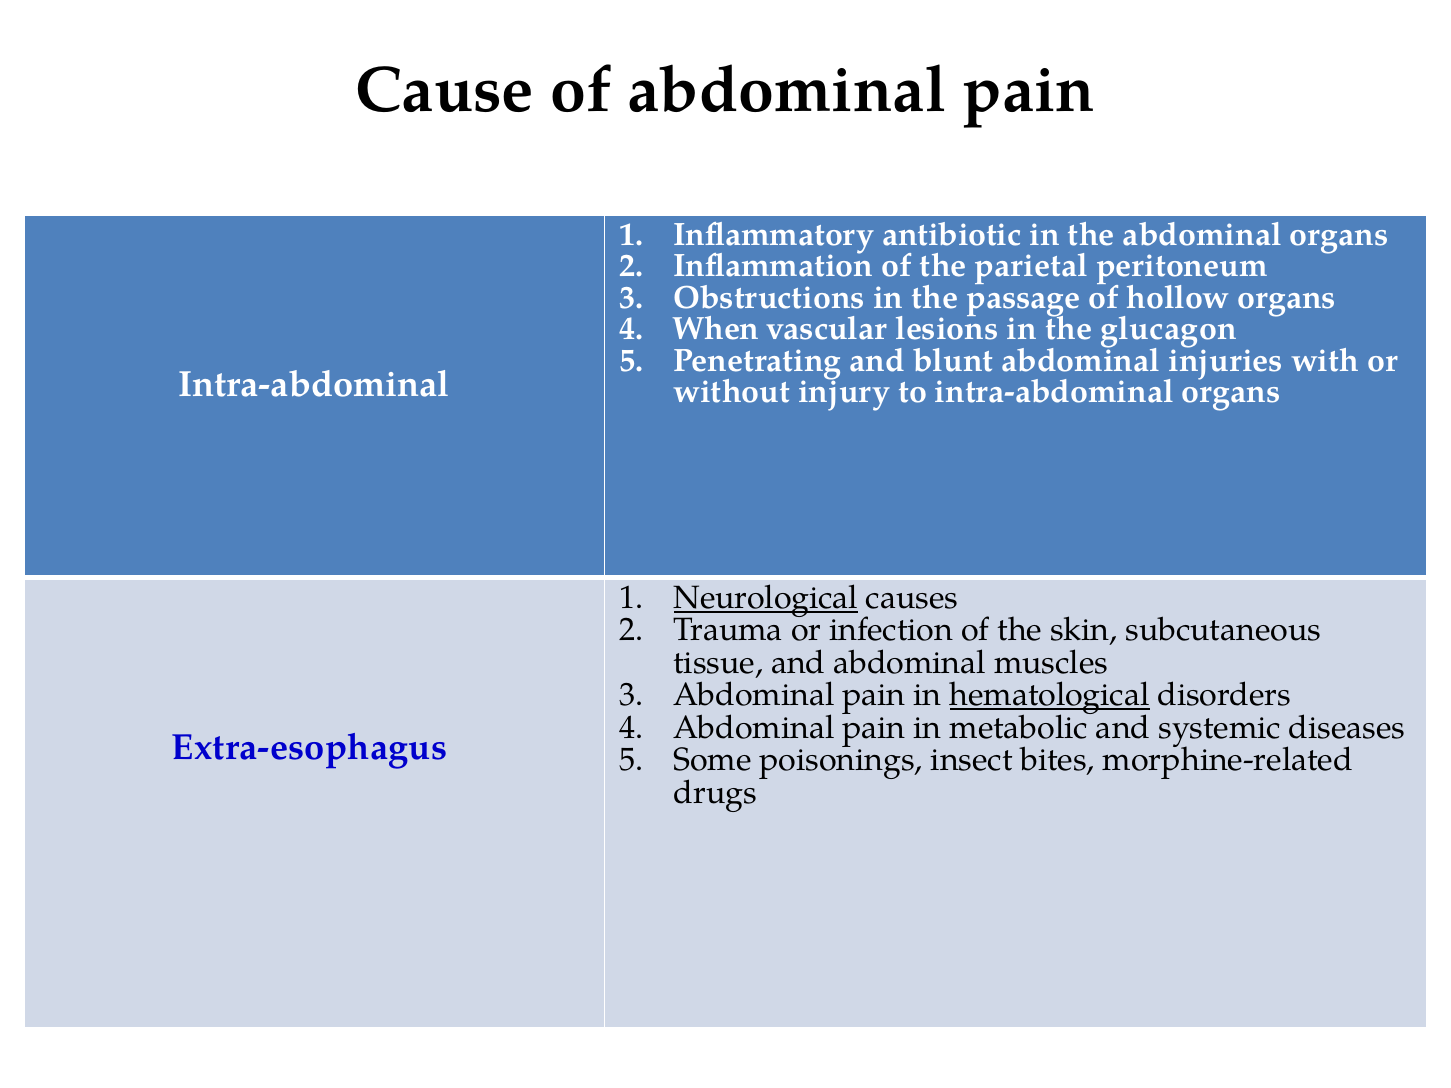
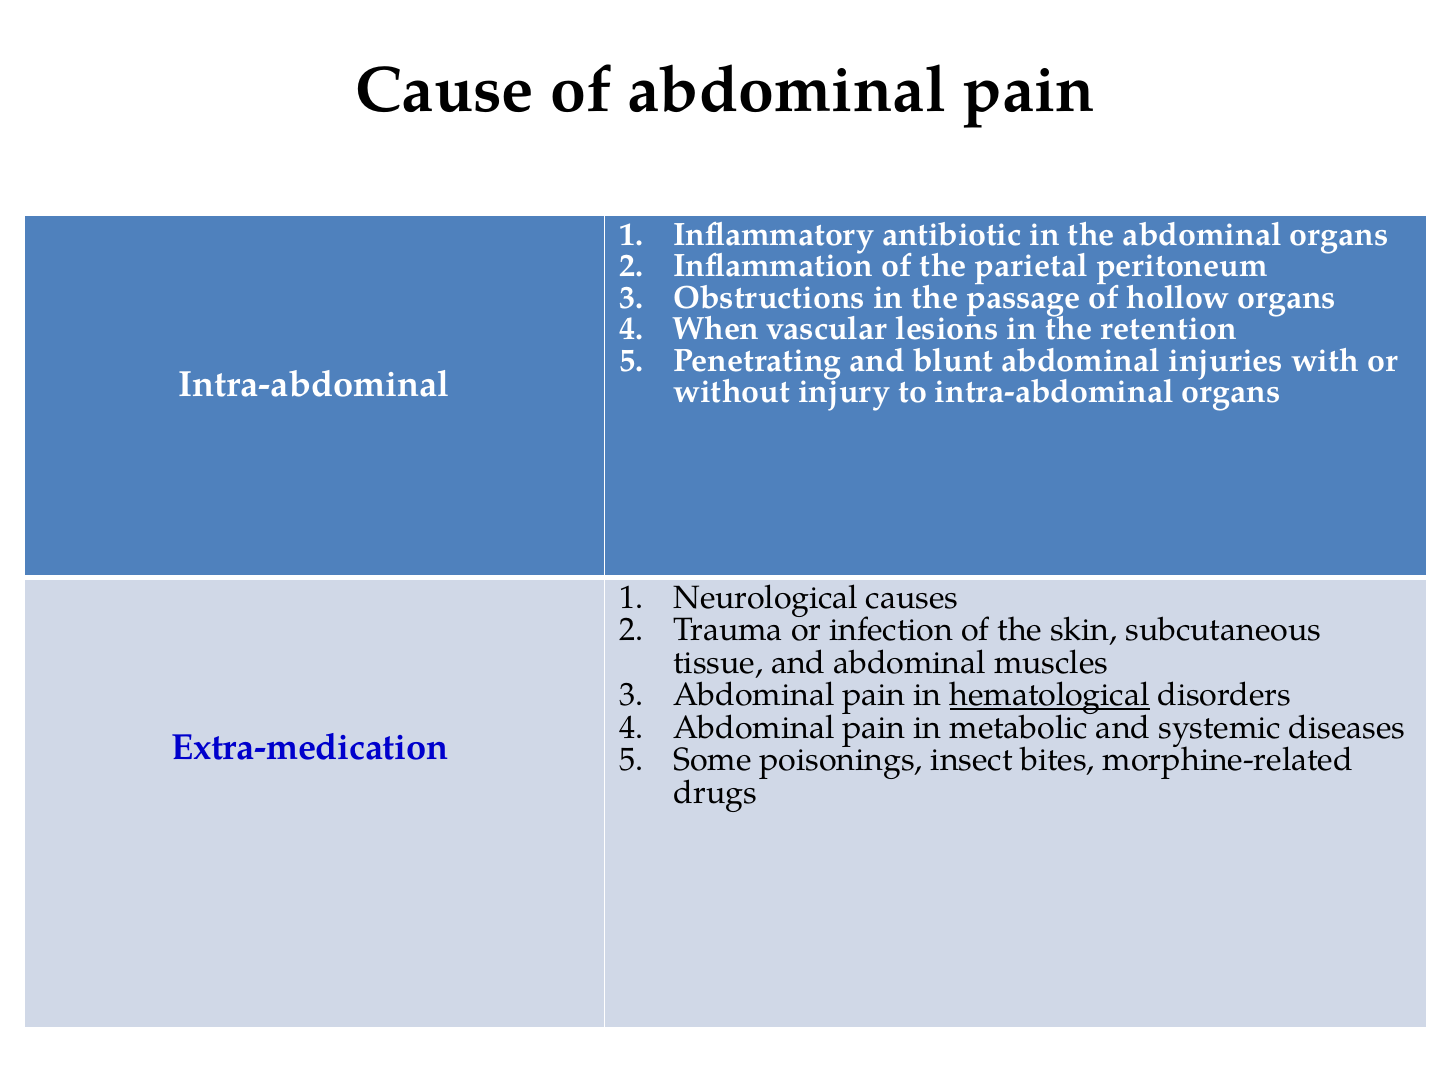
glucagon: glucagon -> retention
Neurological underline: present -> none
Extra-esophagus: Extra-esophagus -> Extra-medication
